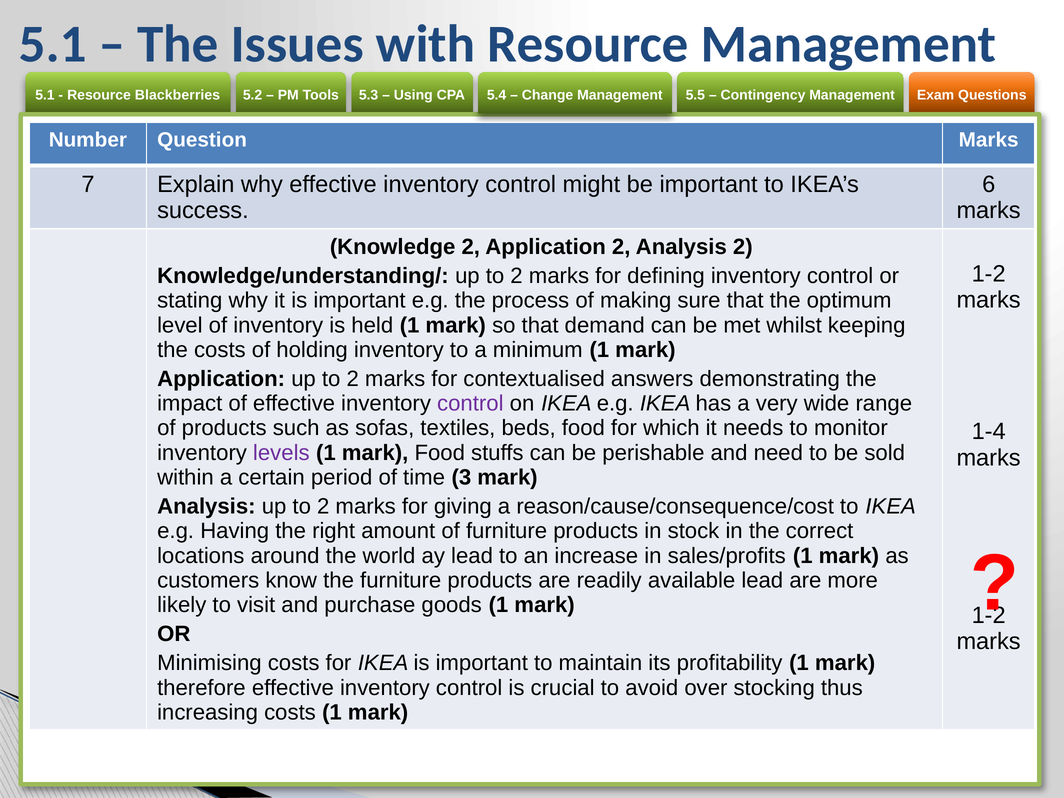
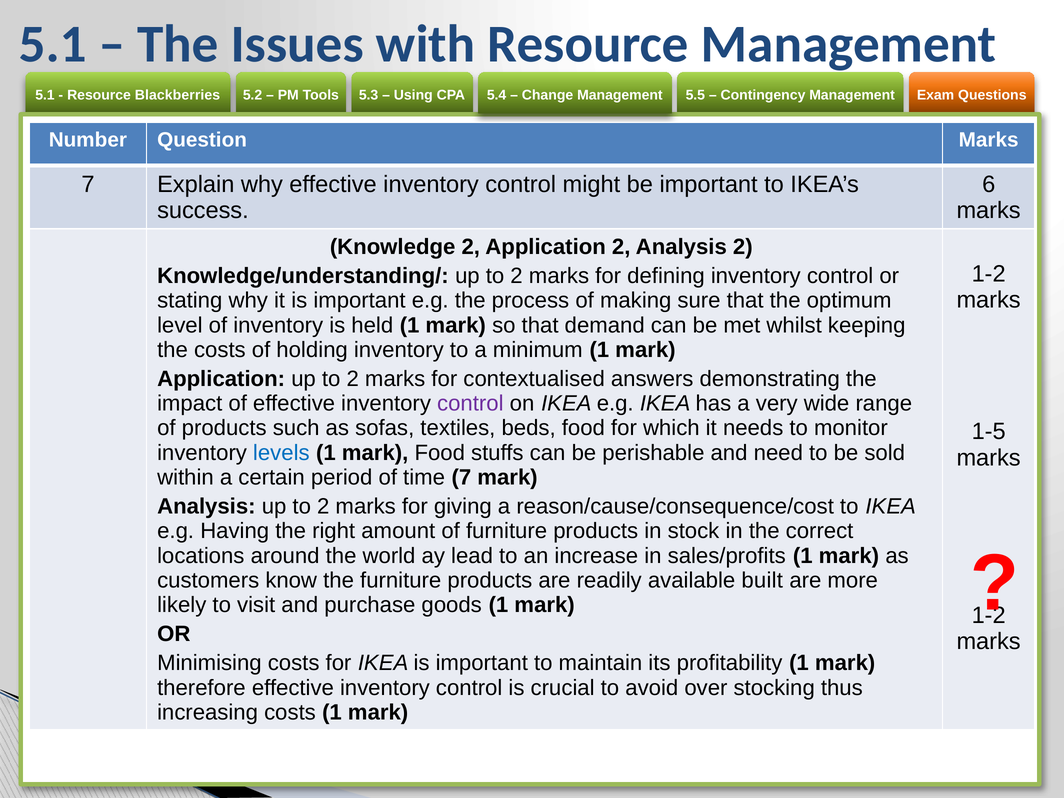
1-4: 1-4 -> 1-5
levels colour: purple -> blue
time 3: 3 -> 7
available lead: lead -> built
